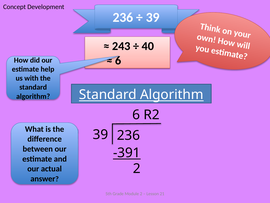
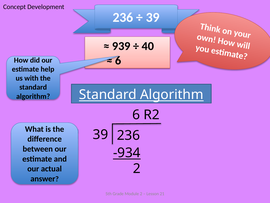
243: 243 -> 939
-391: -391 -> -934
